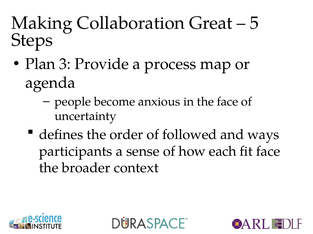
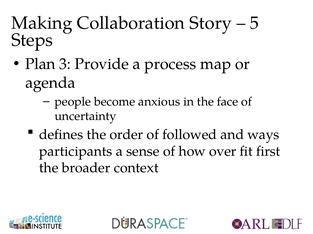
Great: Great -> Story
each: each -> over
fit face: face -> first
